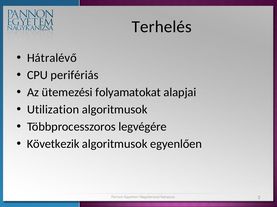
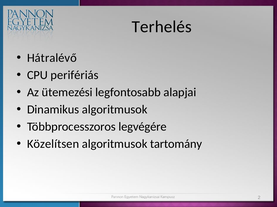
folyamatokat: folyamatokat -> legfontosabb
Utilization: Utilization -> Dinamikus
Következik: Következik -> Közelítsen
egyenlően: egyenlően -> tartomány
